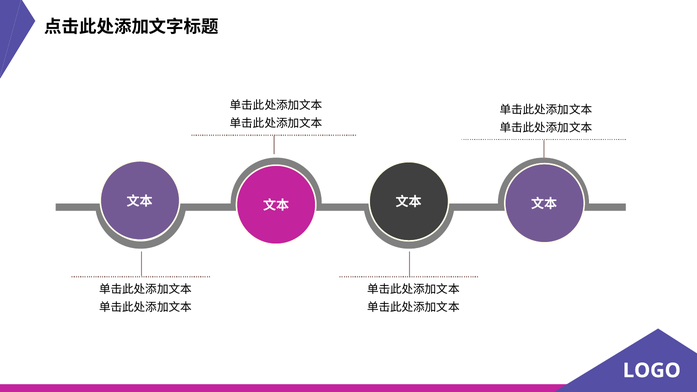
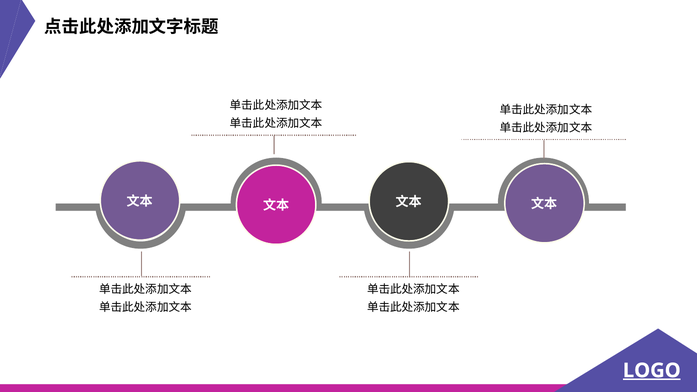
LOGO underline: none -> present
